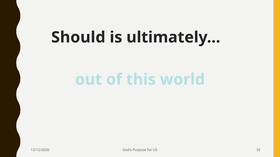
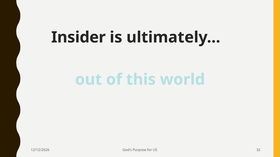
Should: Should -> Insider
